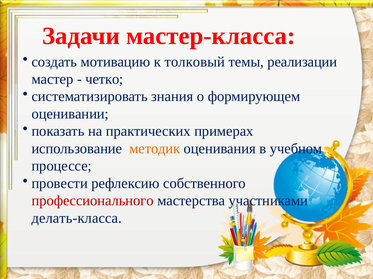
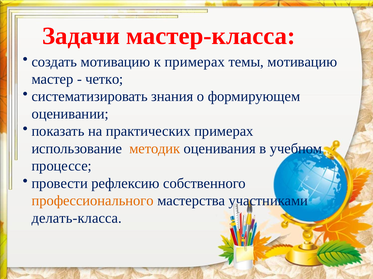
к толковый: толковый -> примерах
темы реализации: реализации -> мотивацию
профессионального colour: red -> orange
